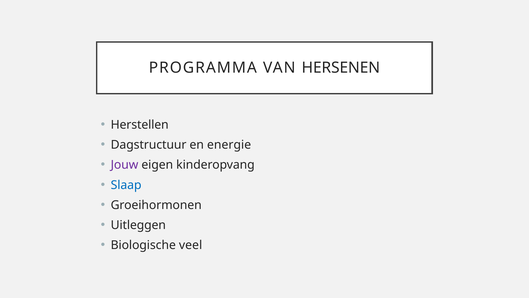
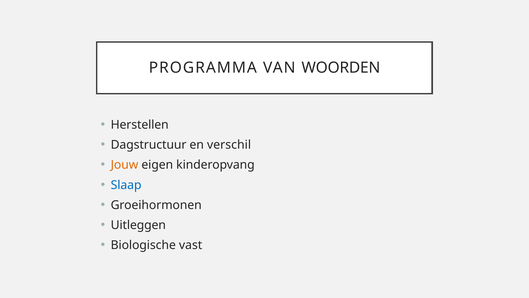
HERSENEN: HERSENEN -> WOORDEN
energie: energie -> verschil
Jouw colour: purple -> orange
veel: veel -> vast
